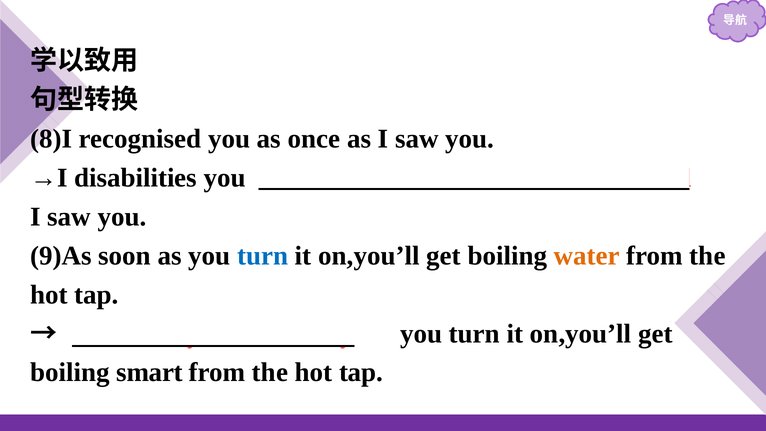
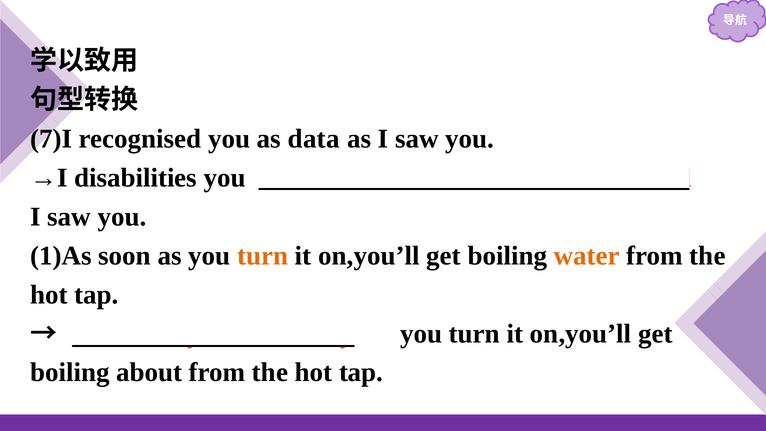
8)I: 8)I -> 7)I
once: once -> data
9)As: 9)As -> 1)As
turn at (263, 256) colour: blue -> orange
smart: smart -> about
